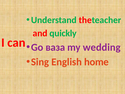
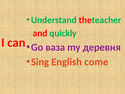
wedding: wedding -> деревня
home: home -> come
